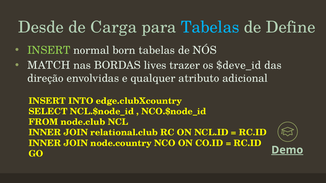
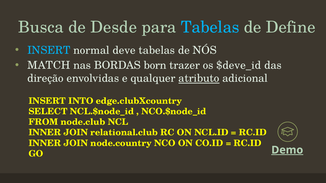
Desde: Desde -> Busca
Carga: Carga -> Desde
INSERT at (49, 50) colour: light green -> light blue
born: born -> deve
lives: lives -> born
atributo underline: none -> present
